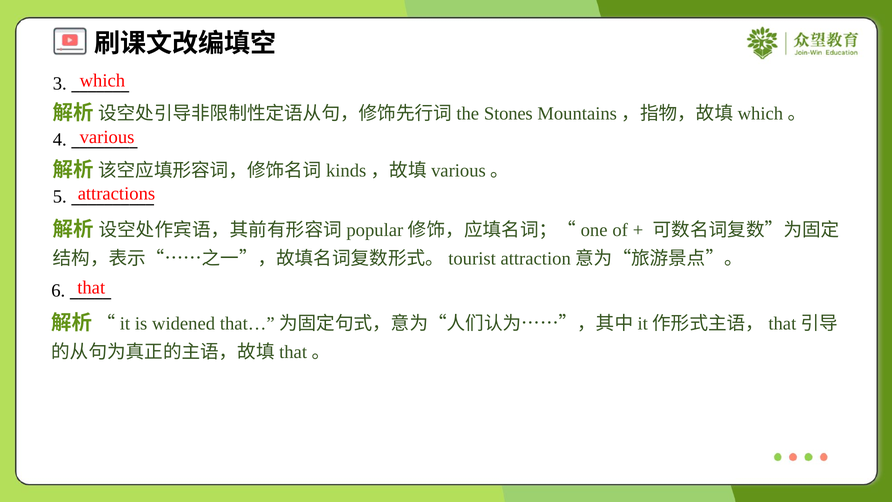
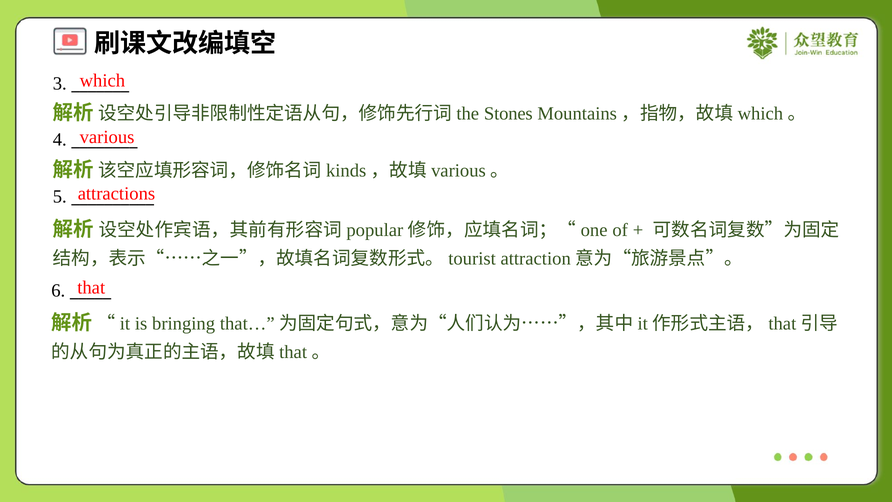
widened: widened -> bringing
